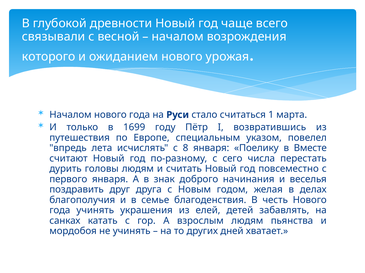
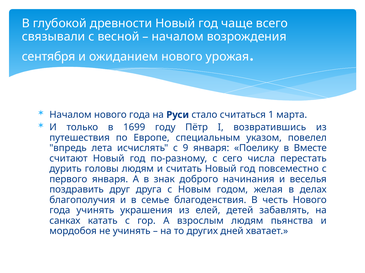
которого: которого -> сентября
8: 8 -> 9
